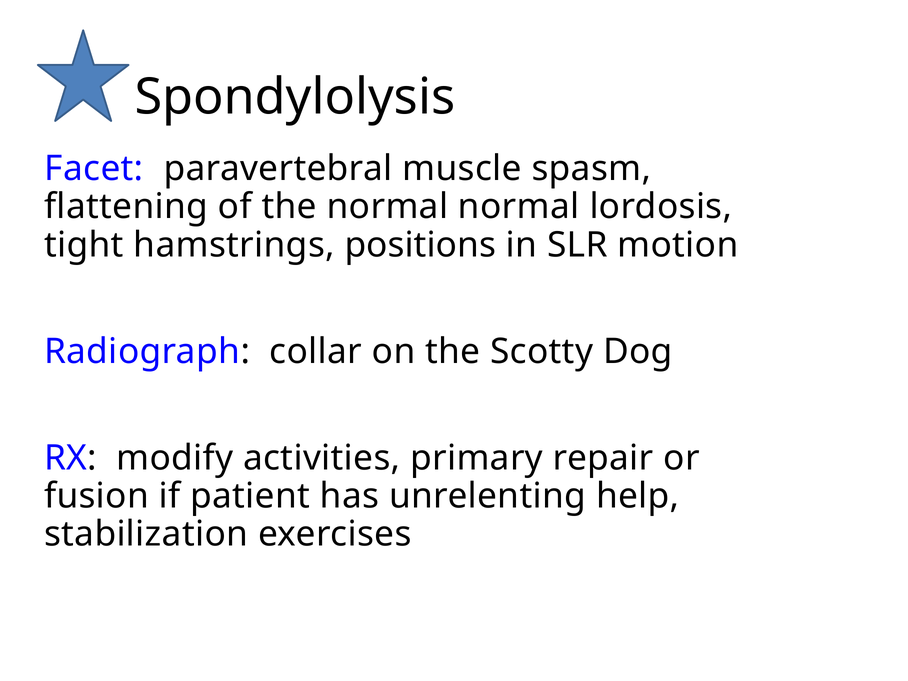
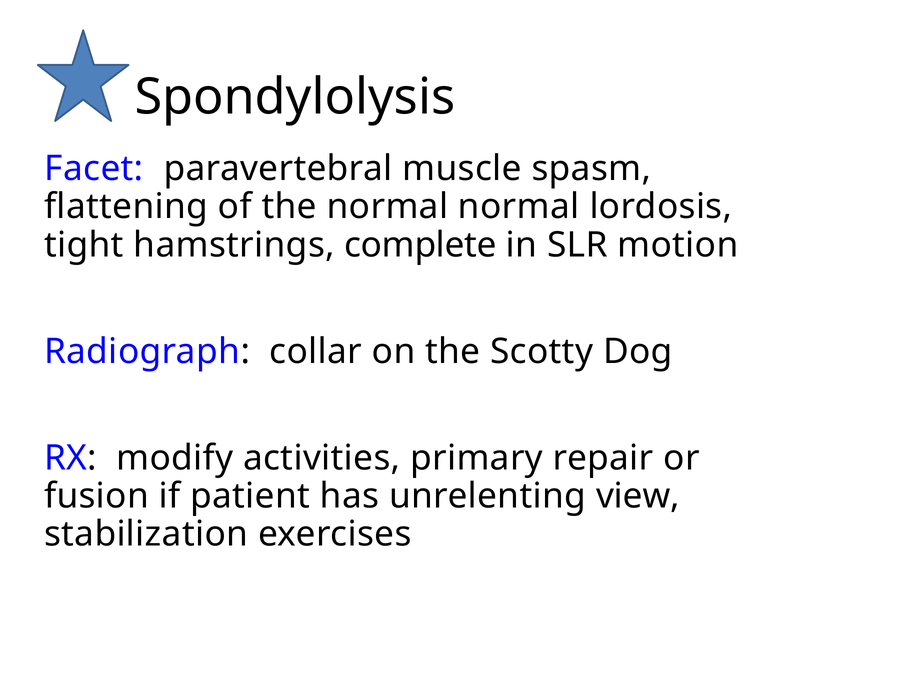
positions: positions -> complete
help: help -> view
